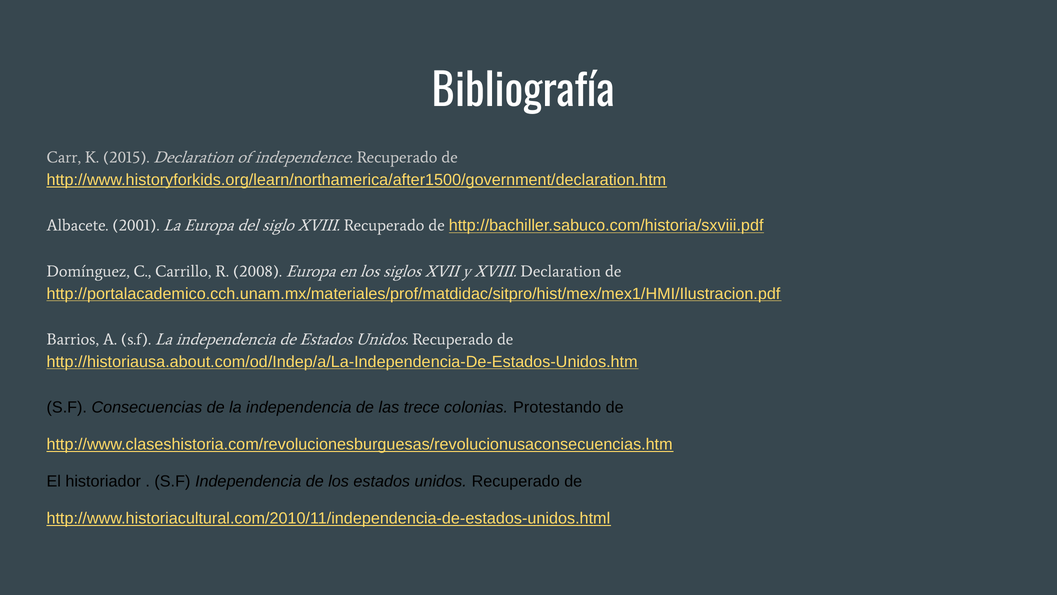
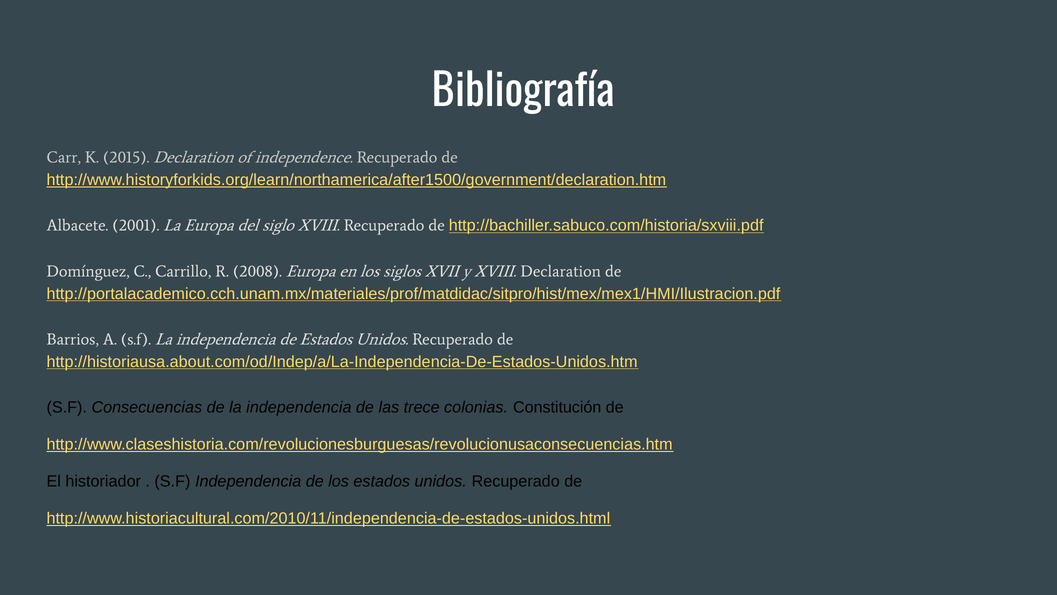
Protestando: Protestando -> Constitución
